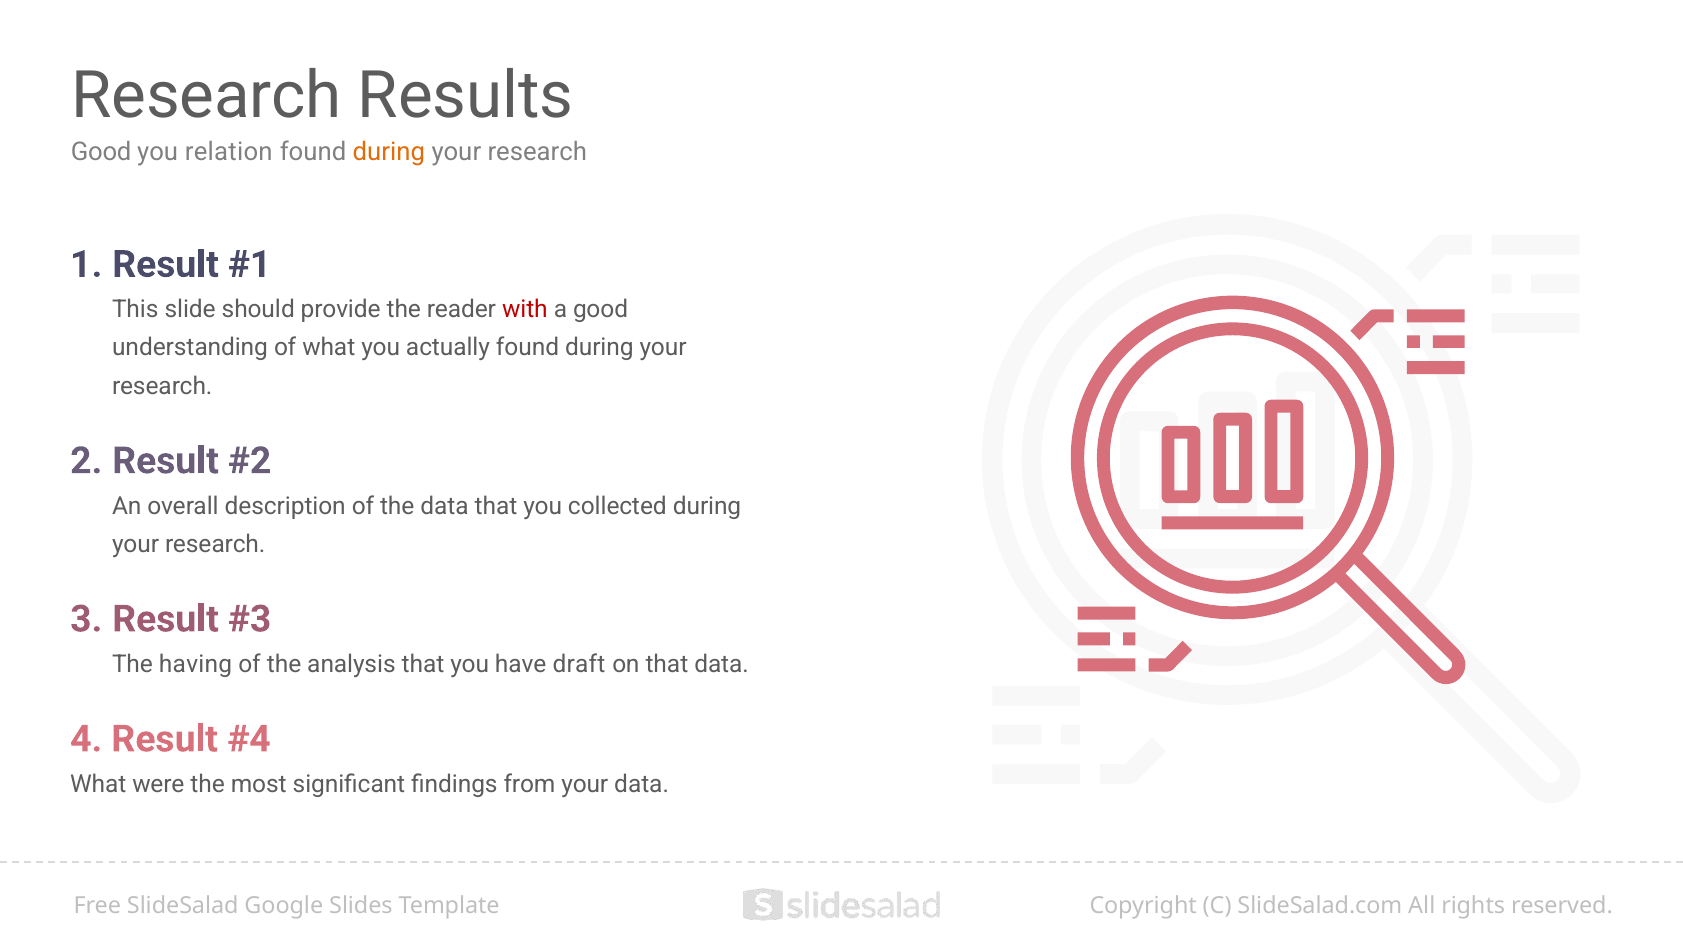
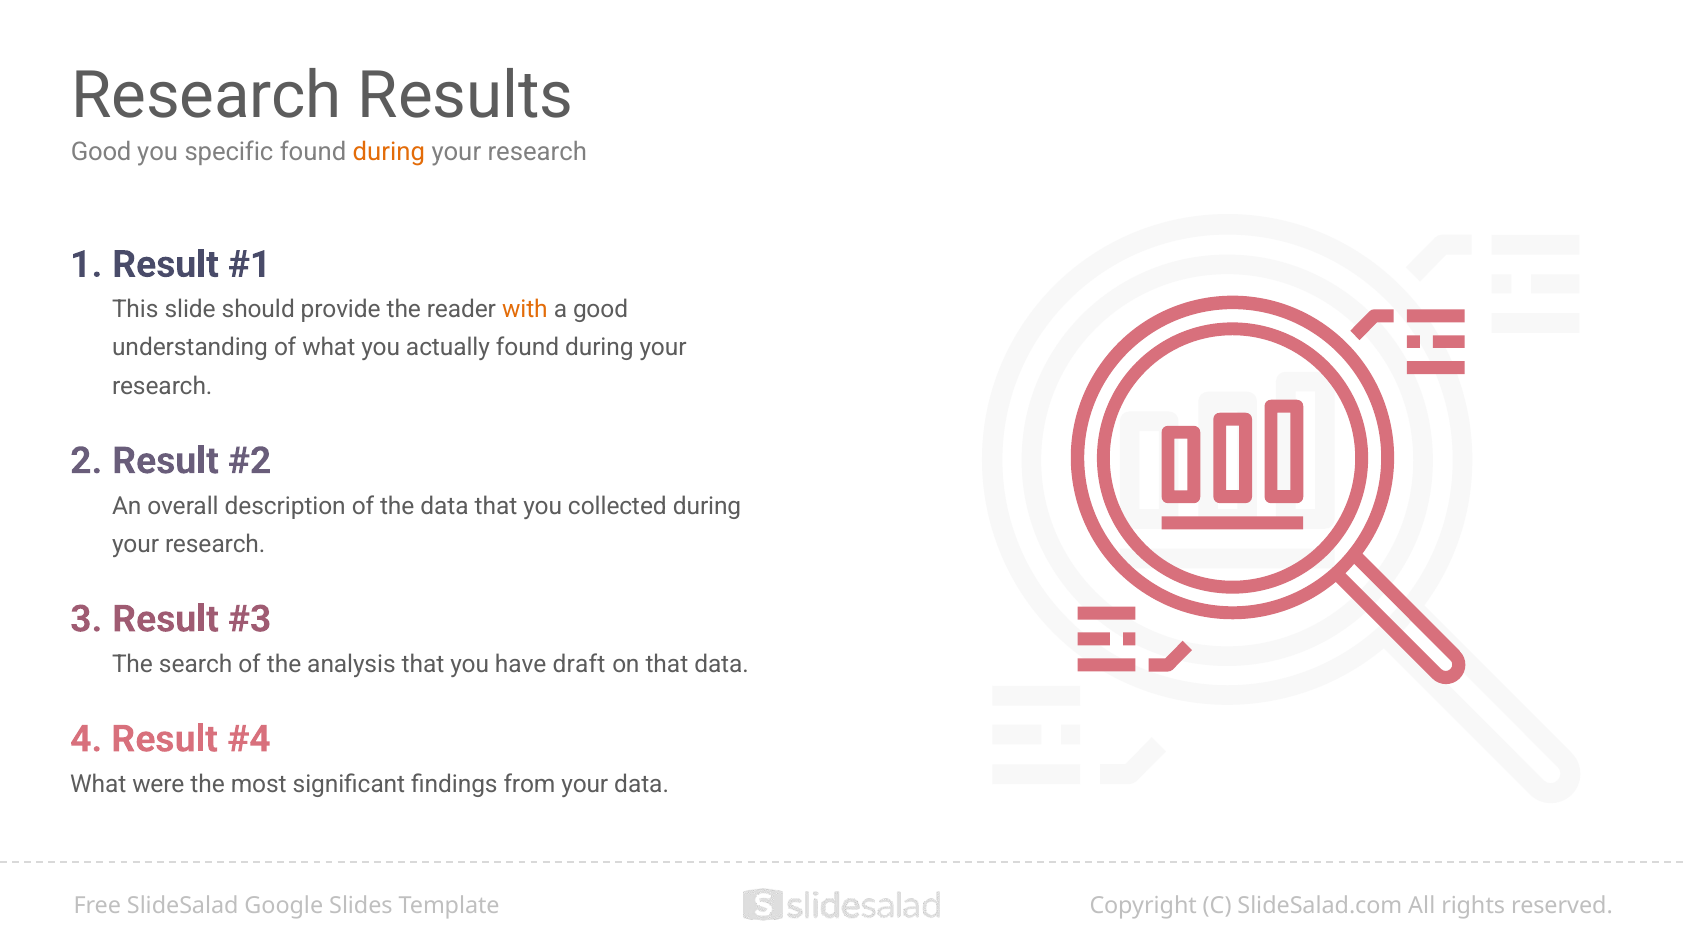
relation: relation -> specific
with colour: red -> orange
having: having -> search
